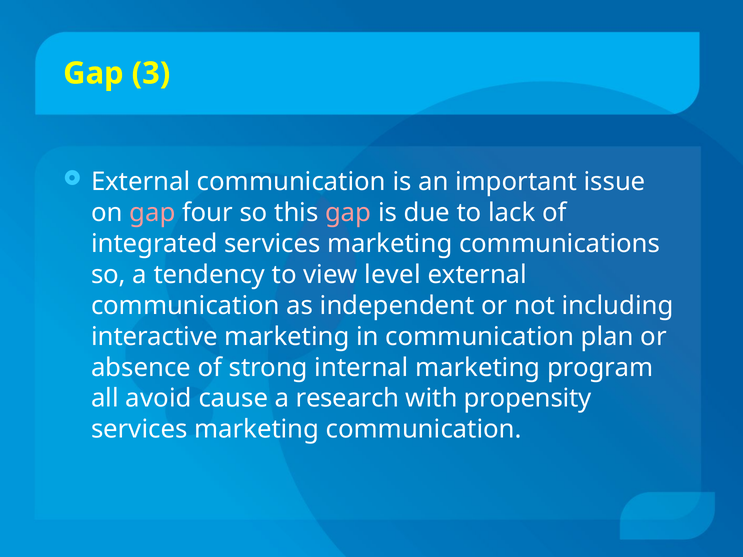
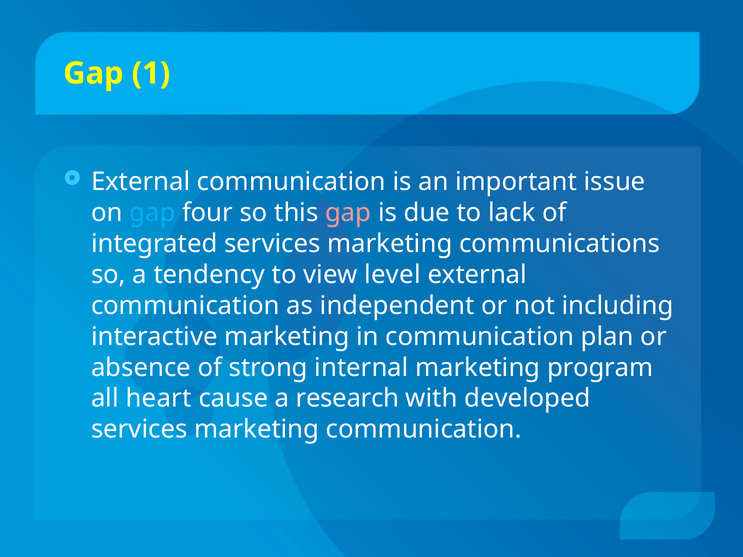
3: 3 -> 1
gap at (152, 213) colour: pink -> light blue
avoid: avoid -> heart
propensity: propensity -> developed
